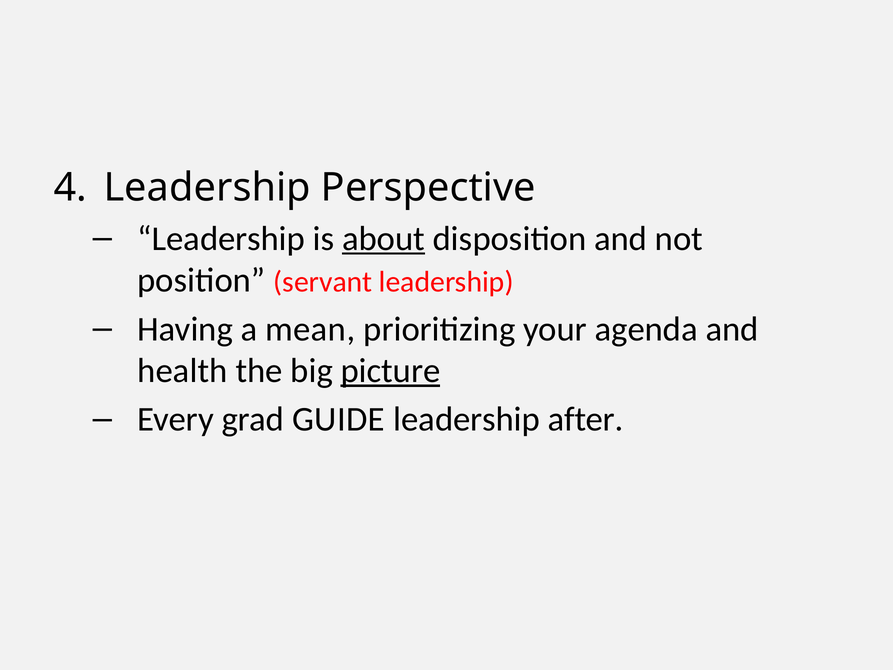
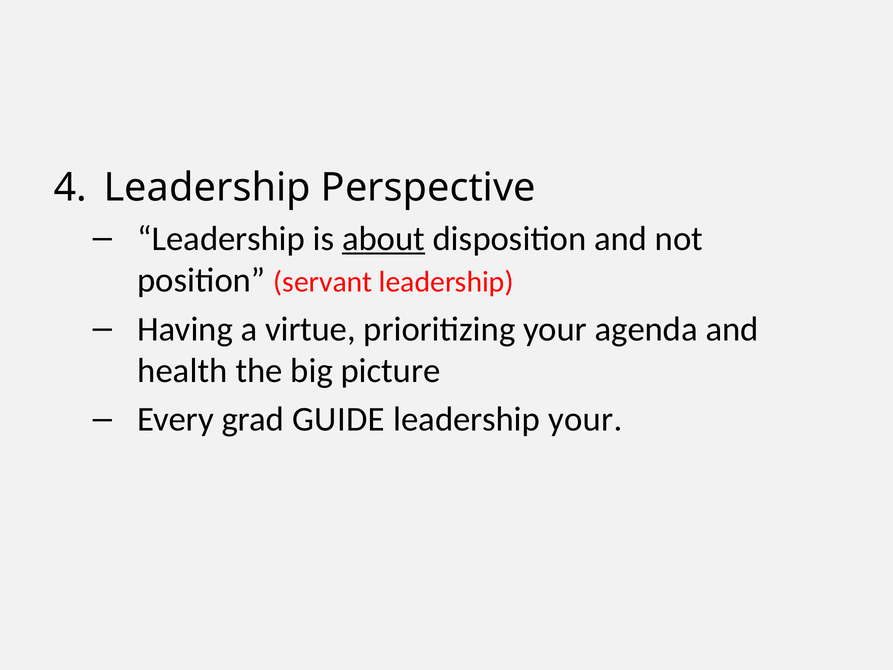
mean: mean -> virtue
picture underline: present -> none
leadership after: after -> your
